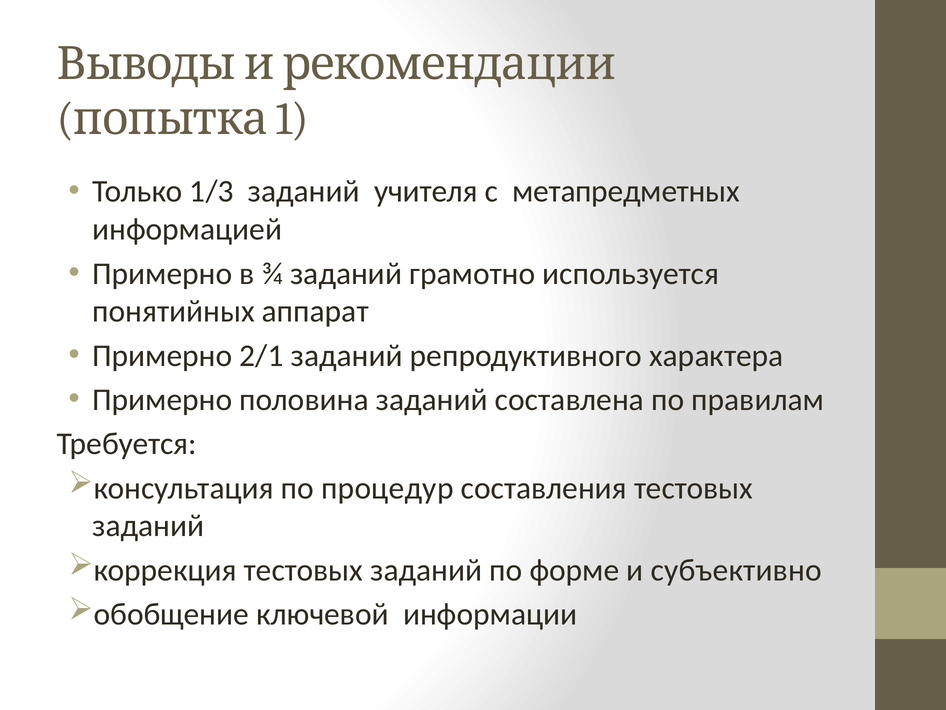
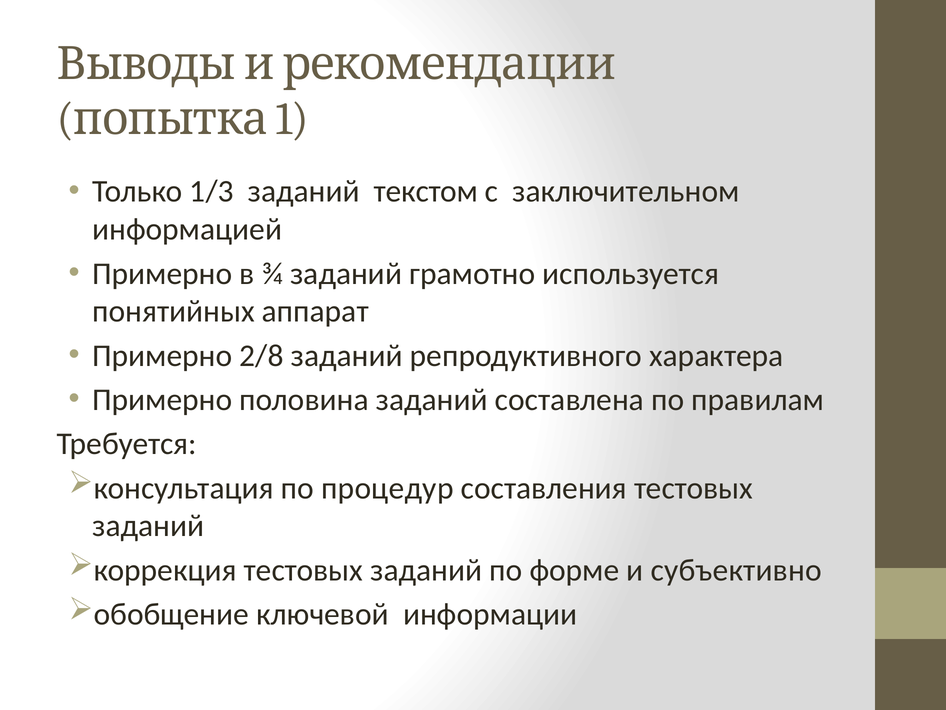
учителя: учителя -> текстом
метапредметных: метапредметных -> заключительном
2/1: 2/1 -> 2/8
